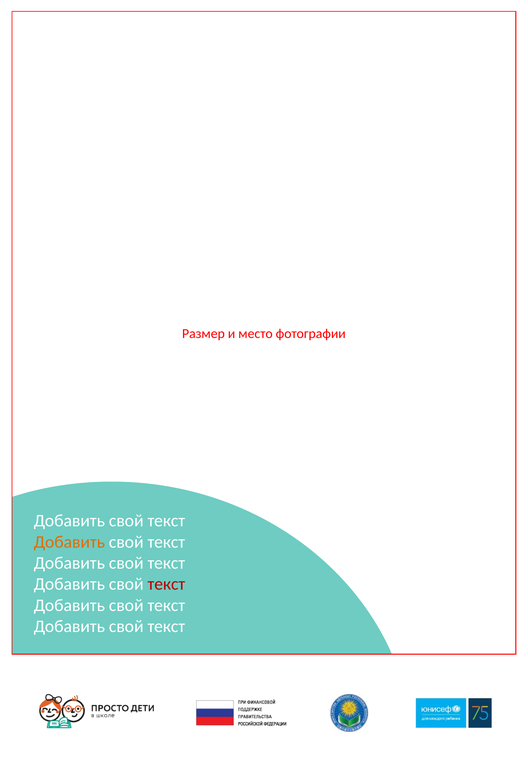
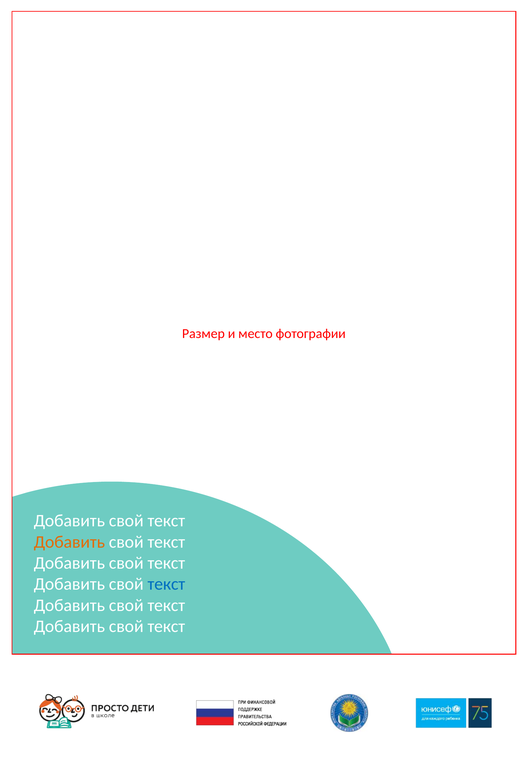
текст at (166, 585) colour: red -> blue
